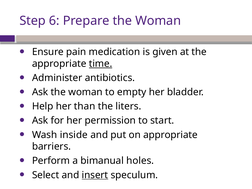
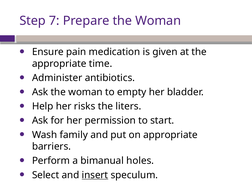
6: 6 -> 7
time underline: present -> none
than: than -> risks
inside: inside -> family
